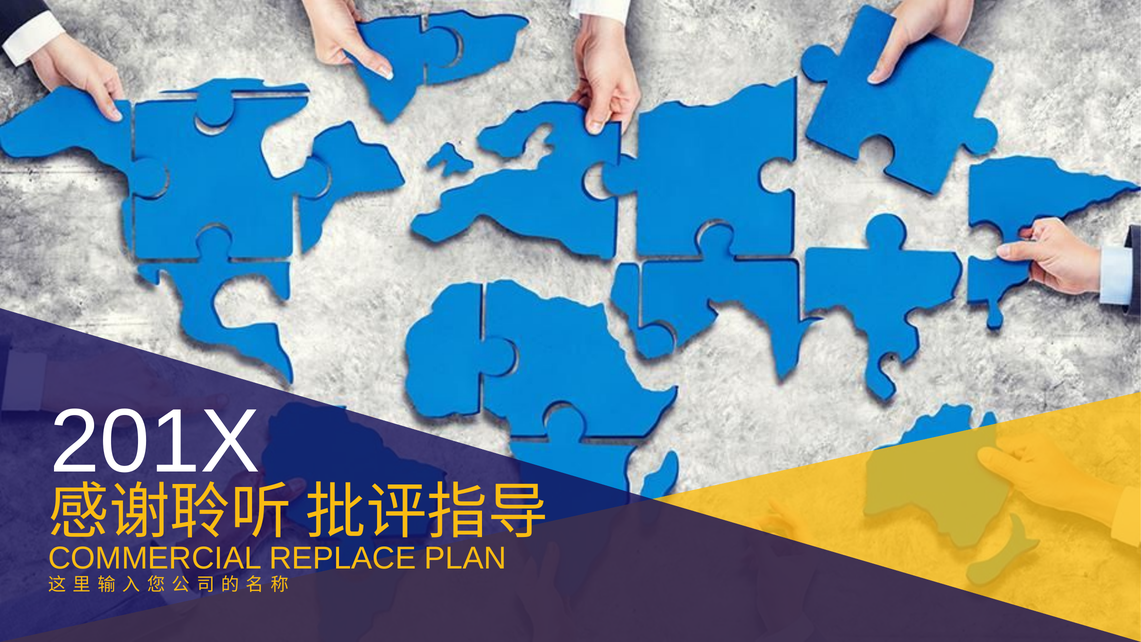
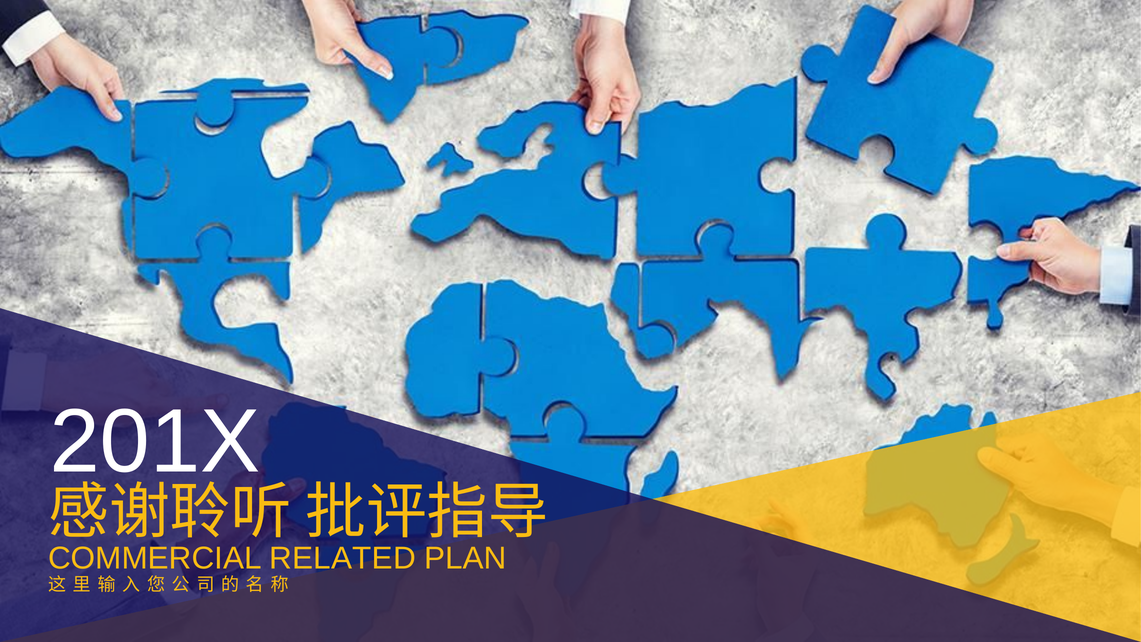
REPLACE: REPLACE -> RELATED
